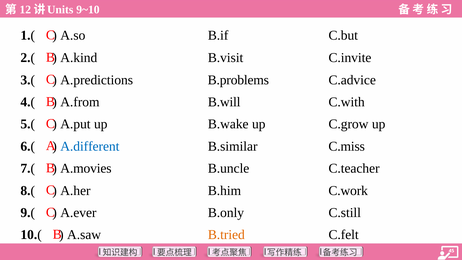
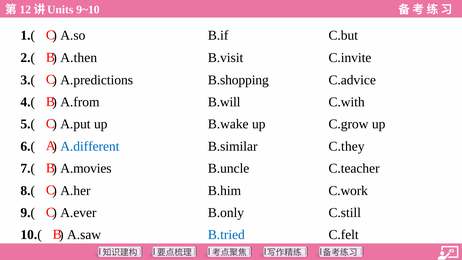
A.kind: A.kind -> A.then
B.problems: B.problems -> B.shopping
C.miss: C.miss -> C.they
B.tried colour: orange -> blue
